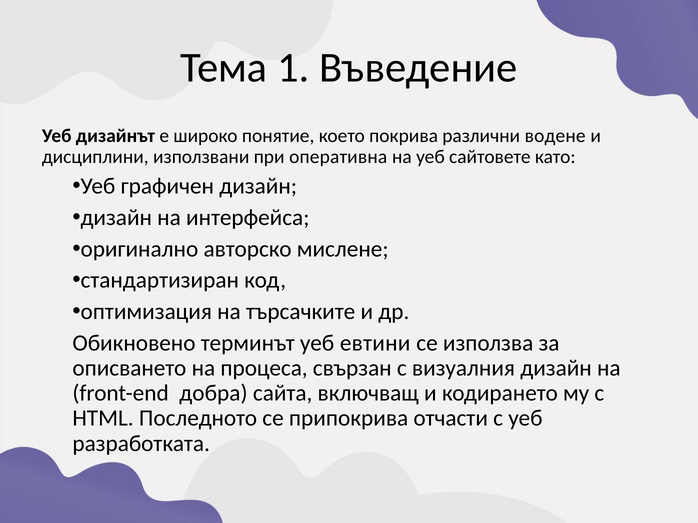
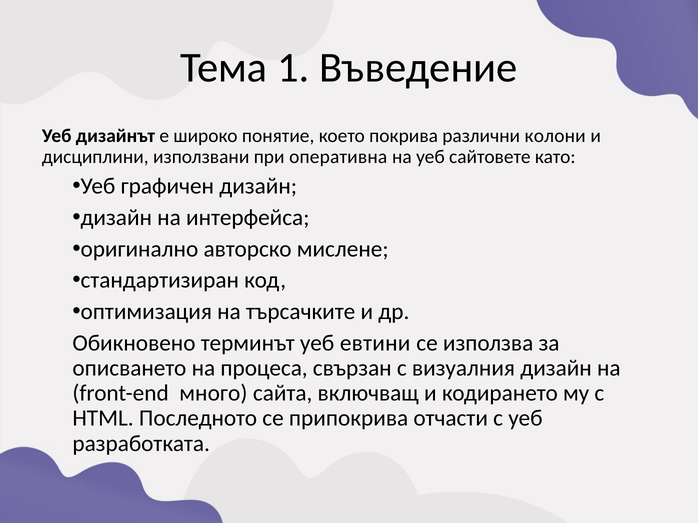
водене: водене -> колони
добра: добра -> много
